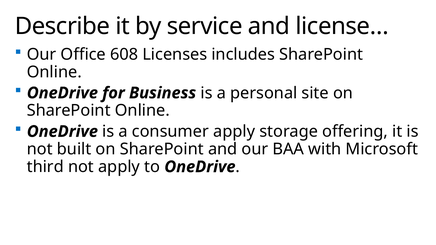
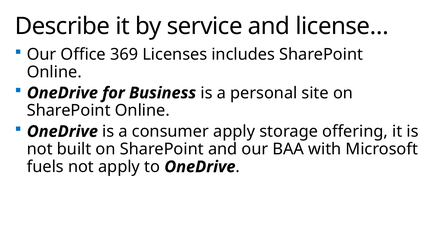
608: 608 -> 369
third: third -> fuels
